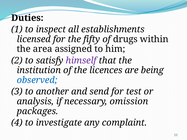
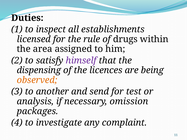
fifty: fifty -> rule
institution: institution -> dispensing
observed colour: blue -> orange
